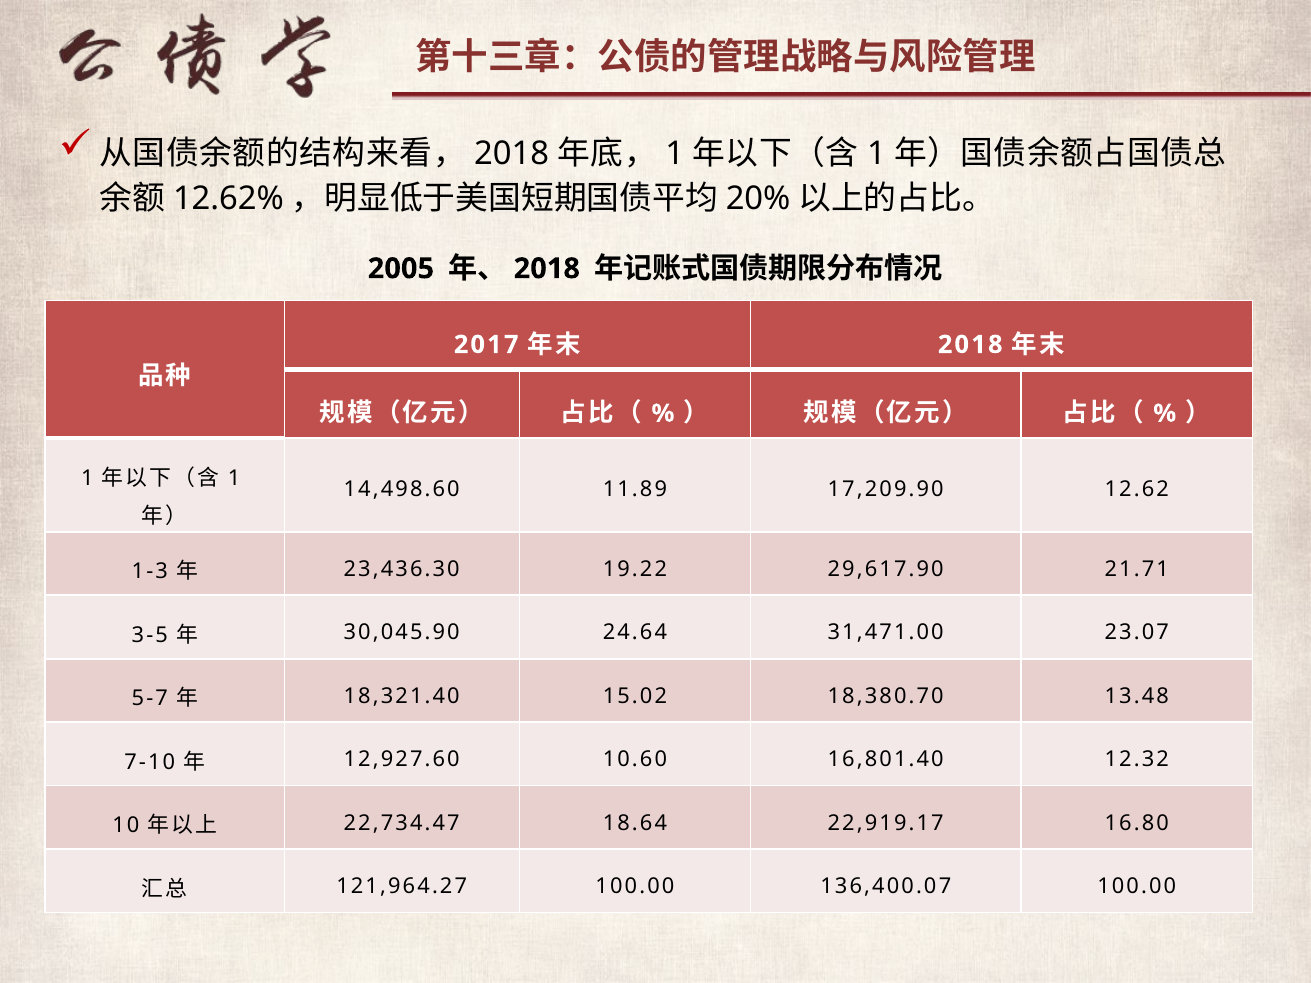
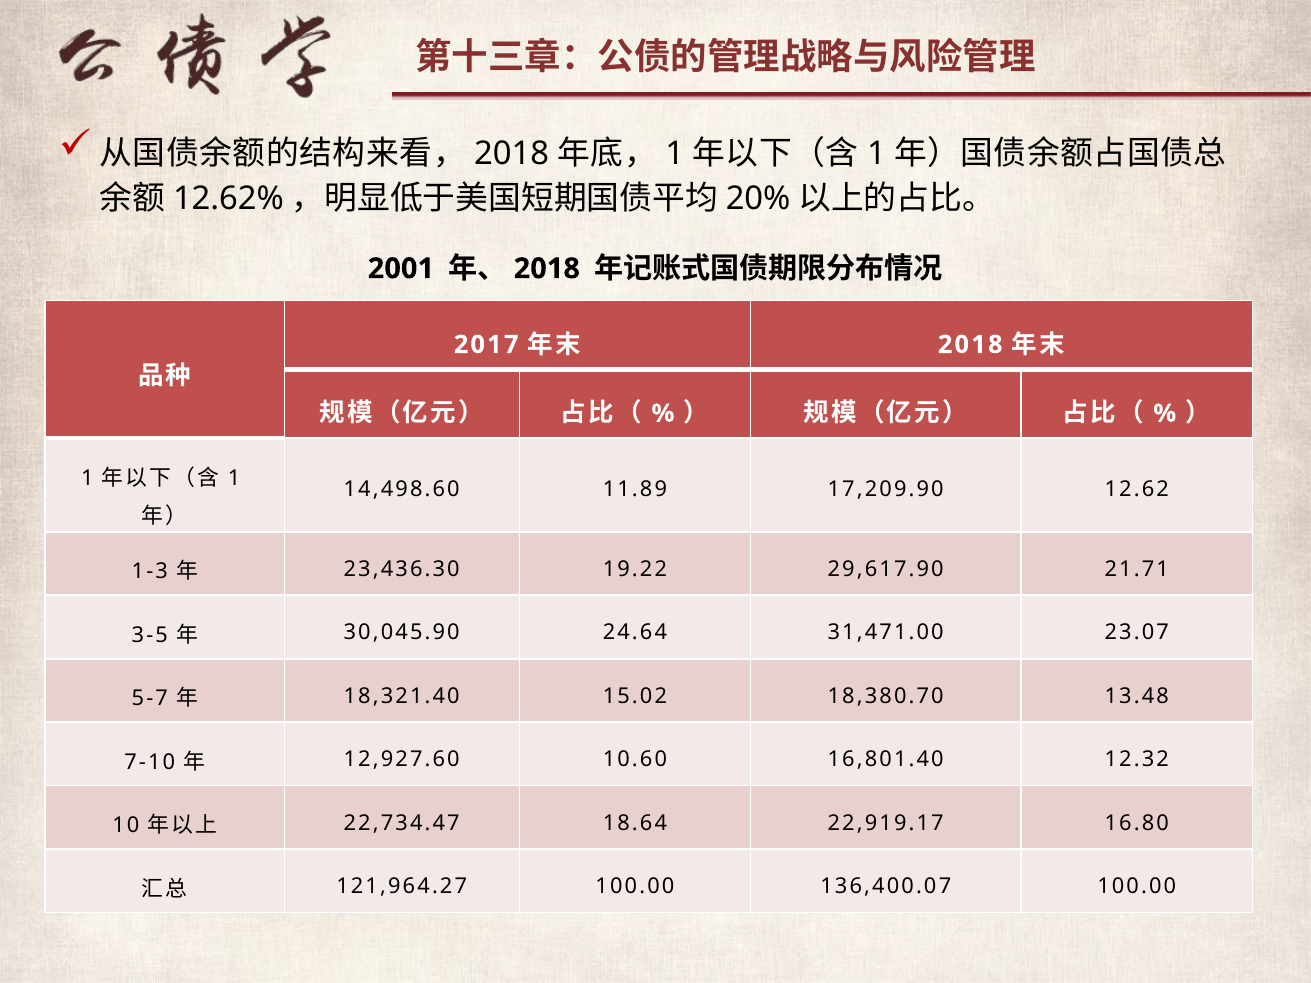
2005: 2005 -> 2001
